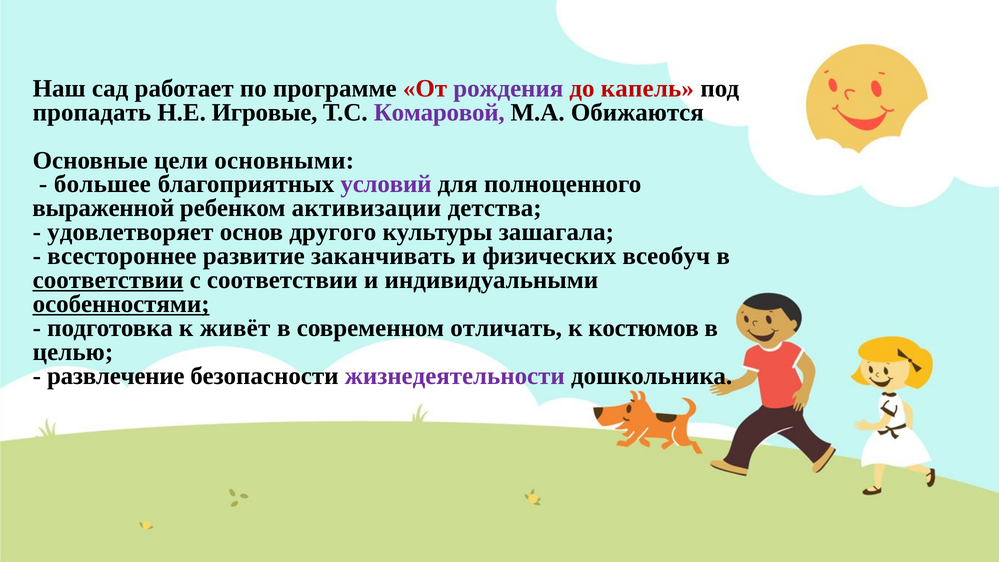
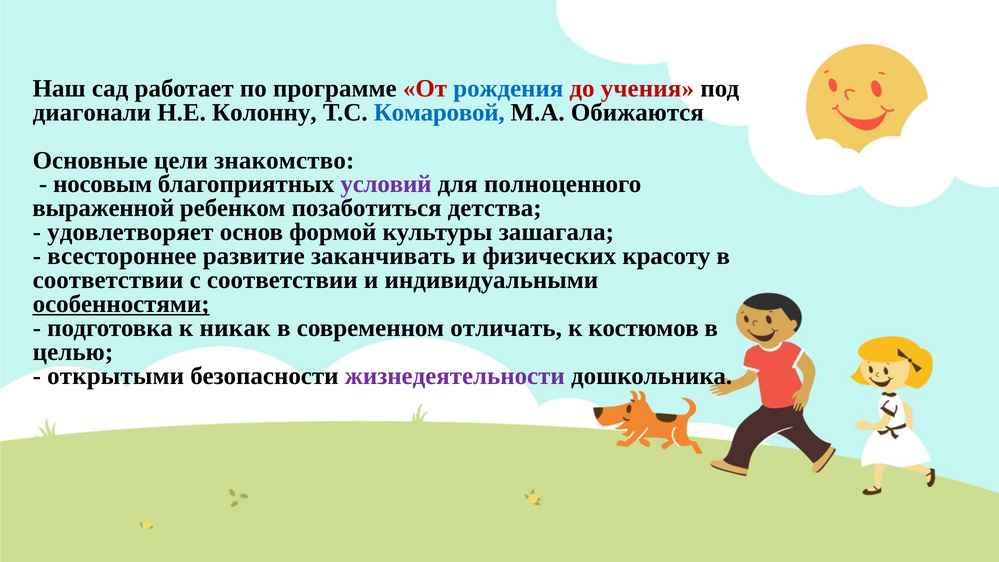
рождения colour: purple -> blue
капель: капель -> учения
пропадать: пропадать -> диагонали
Игровые: Игровые -> Колонну
Комаровой colour: purple -> blue
основными: основными -> знакомство
большее: большее -> носовым
активизации: активизации -> позаботиться
другого: другого -> формой
всеобуч: всеобуч -> красоту
соответствии at (108, 280) underline: present -> none
живёт: живёт -> никак
развлечение: развлечение -> открытыми
